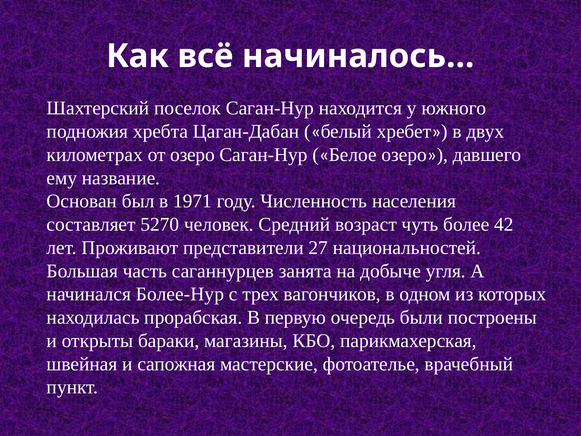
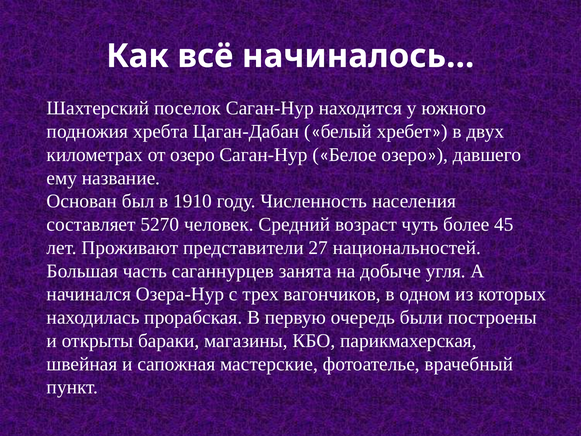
1971: 1971 -> 1910
42: 42 -> 45
Более-Нур: Более-Нур -> Озера-Нур
